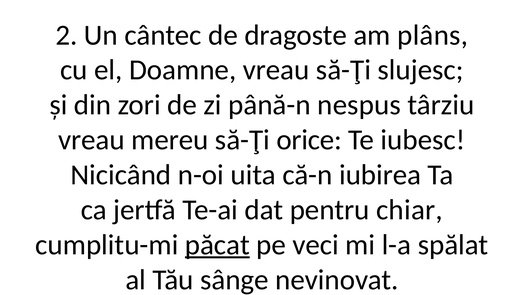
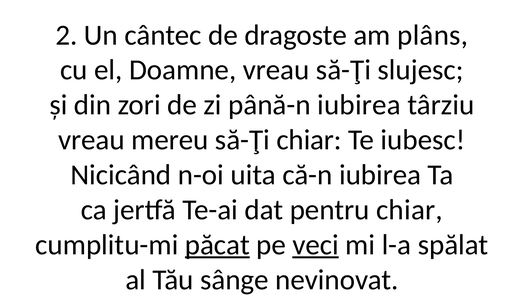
până-n nespus: nespus -> iubirea
să-Ţi orice: orice -> chiar
veci underline: none -> present
